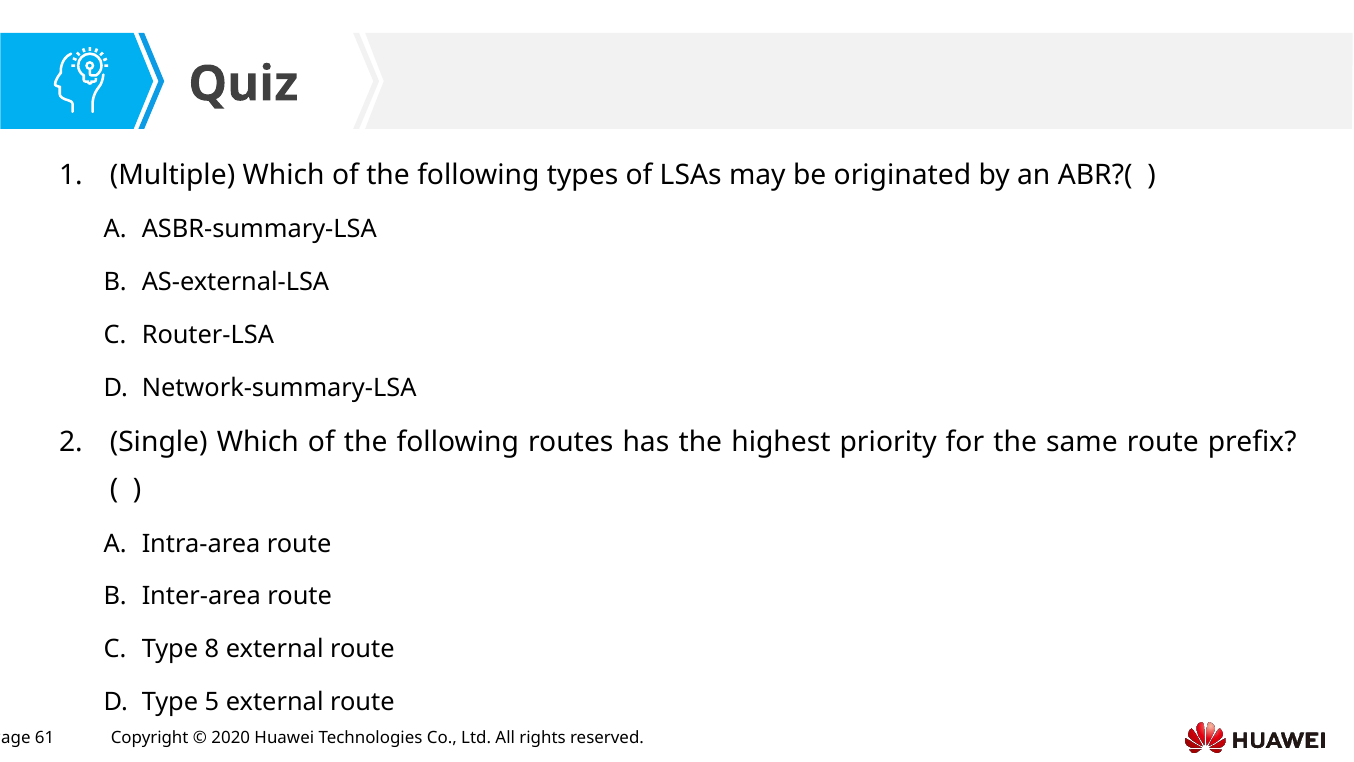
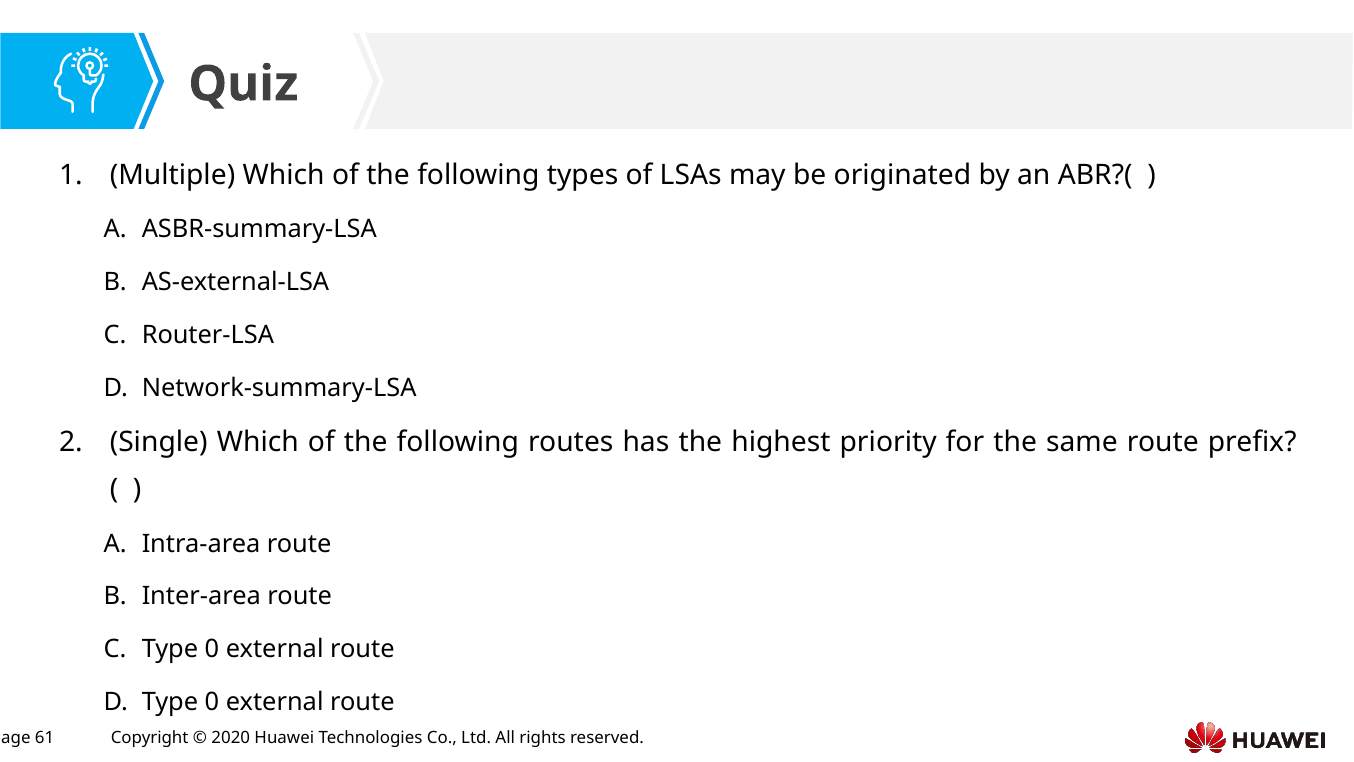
8 at (212, 649): 8 -> 0
5 at (212, 702): 5 -> 0
